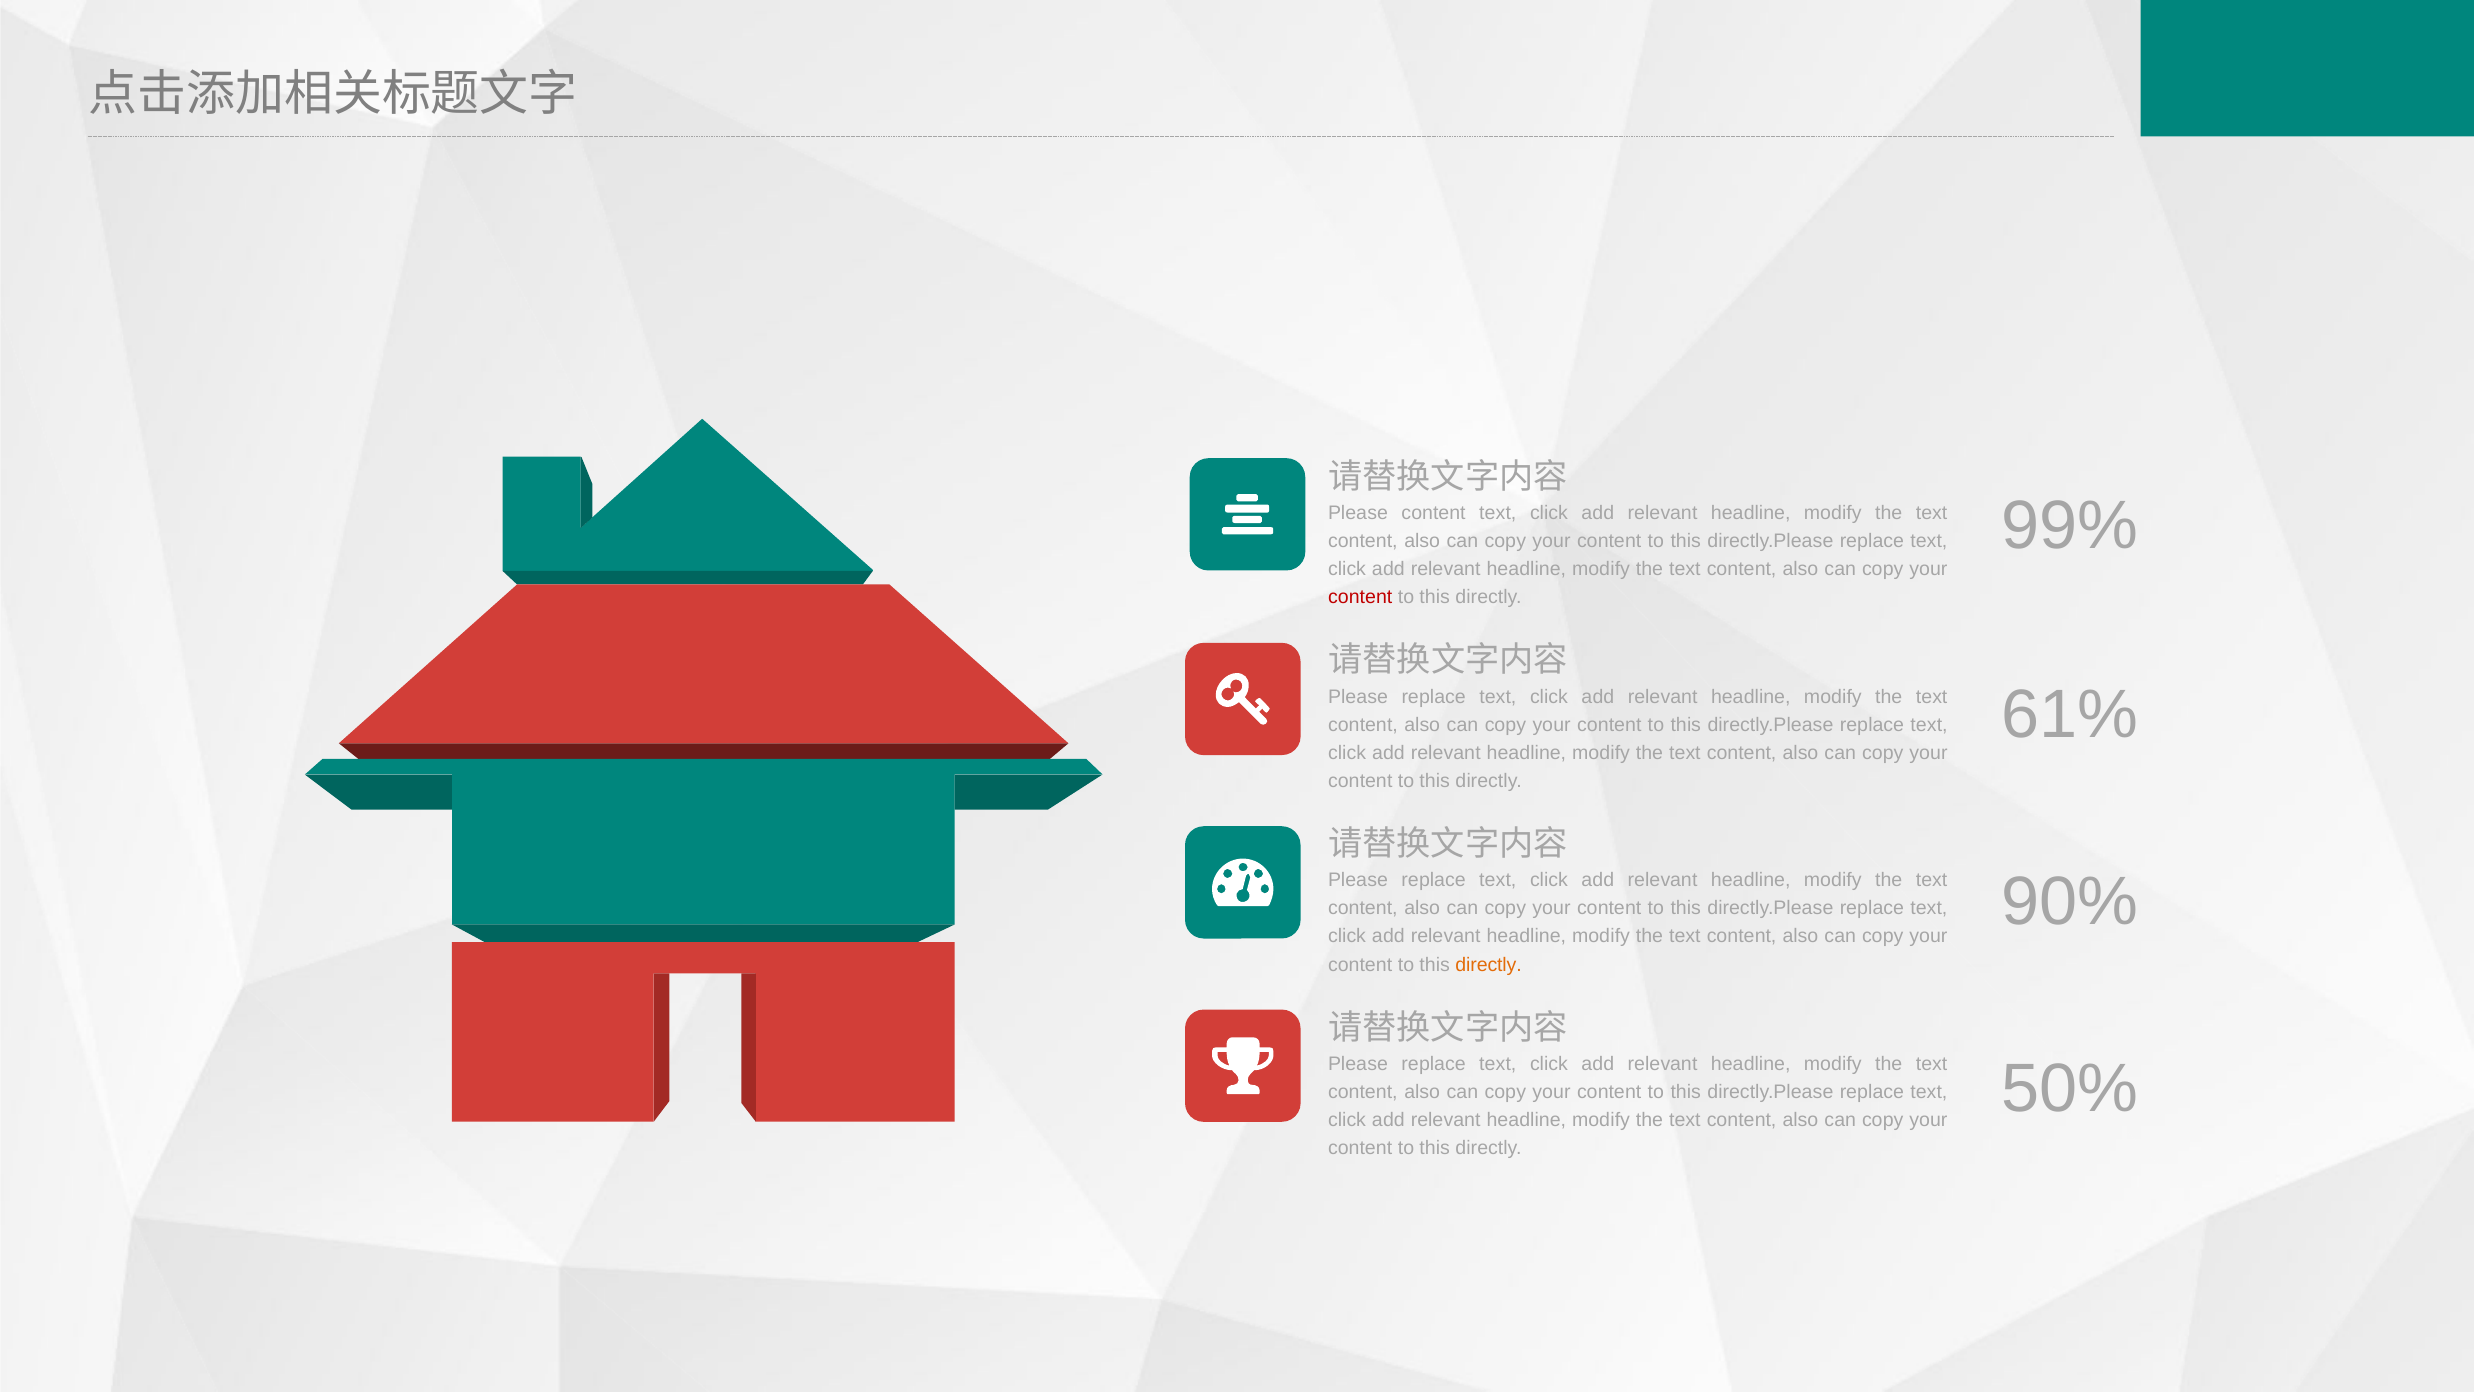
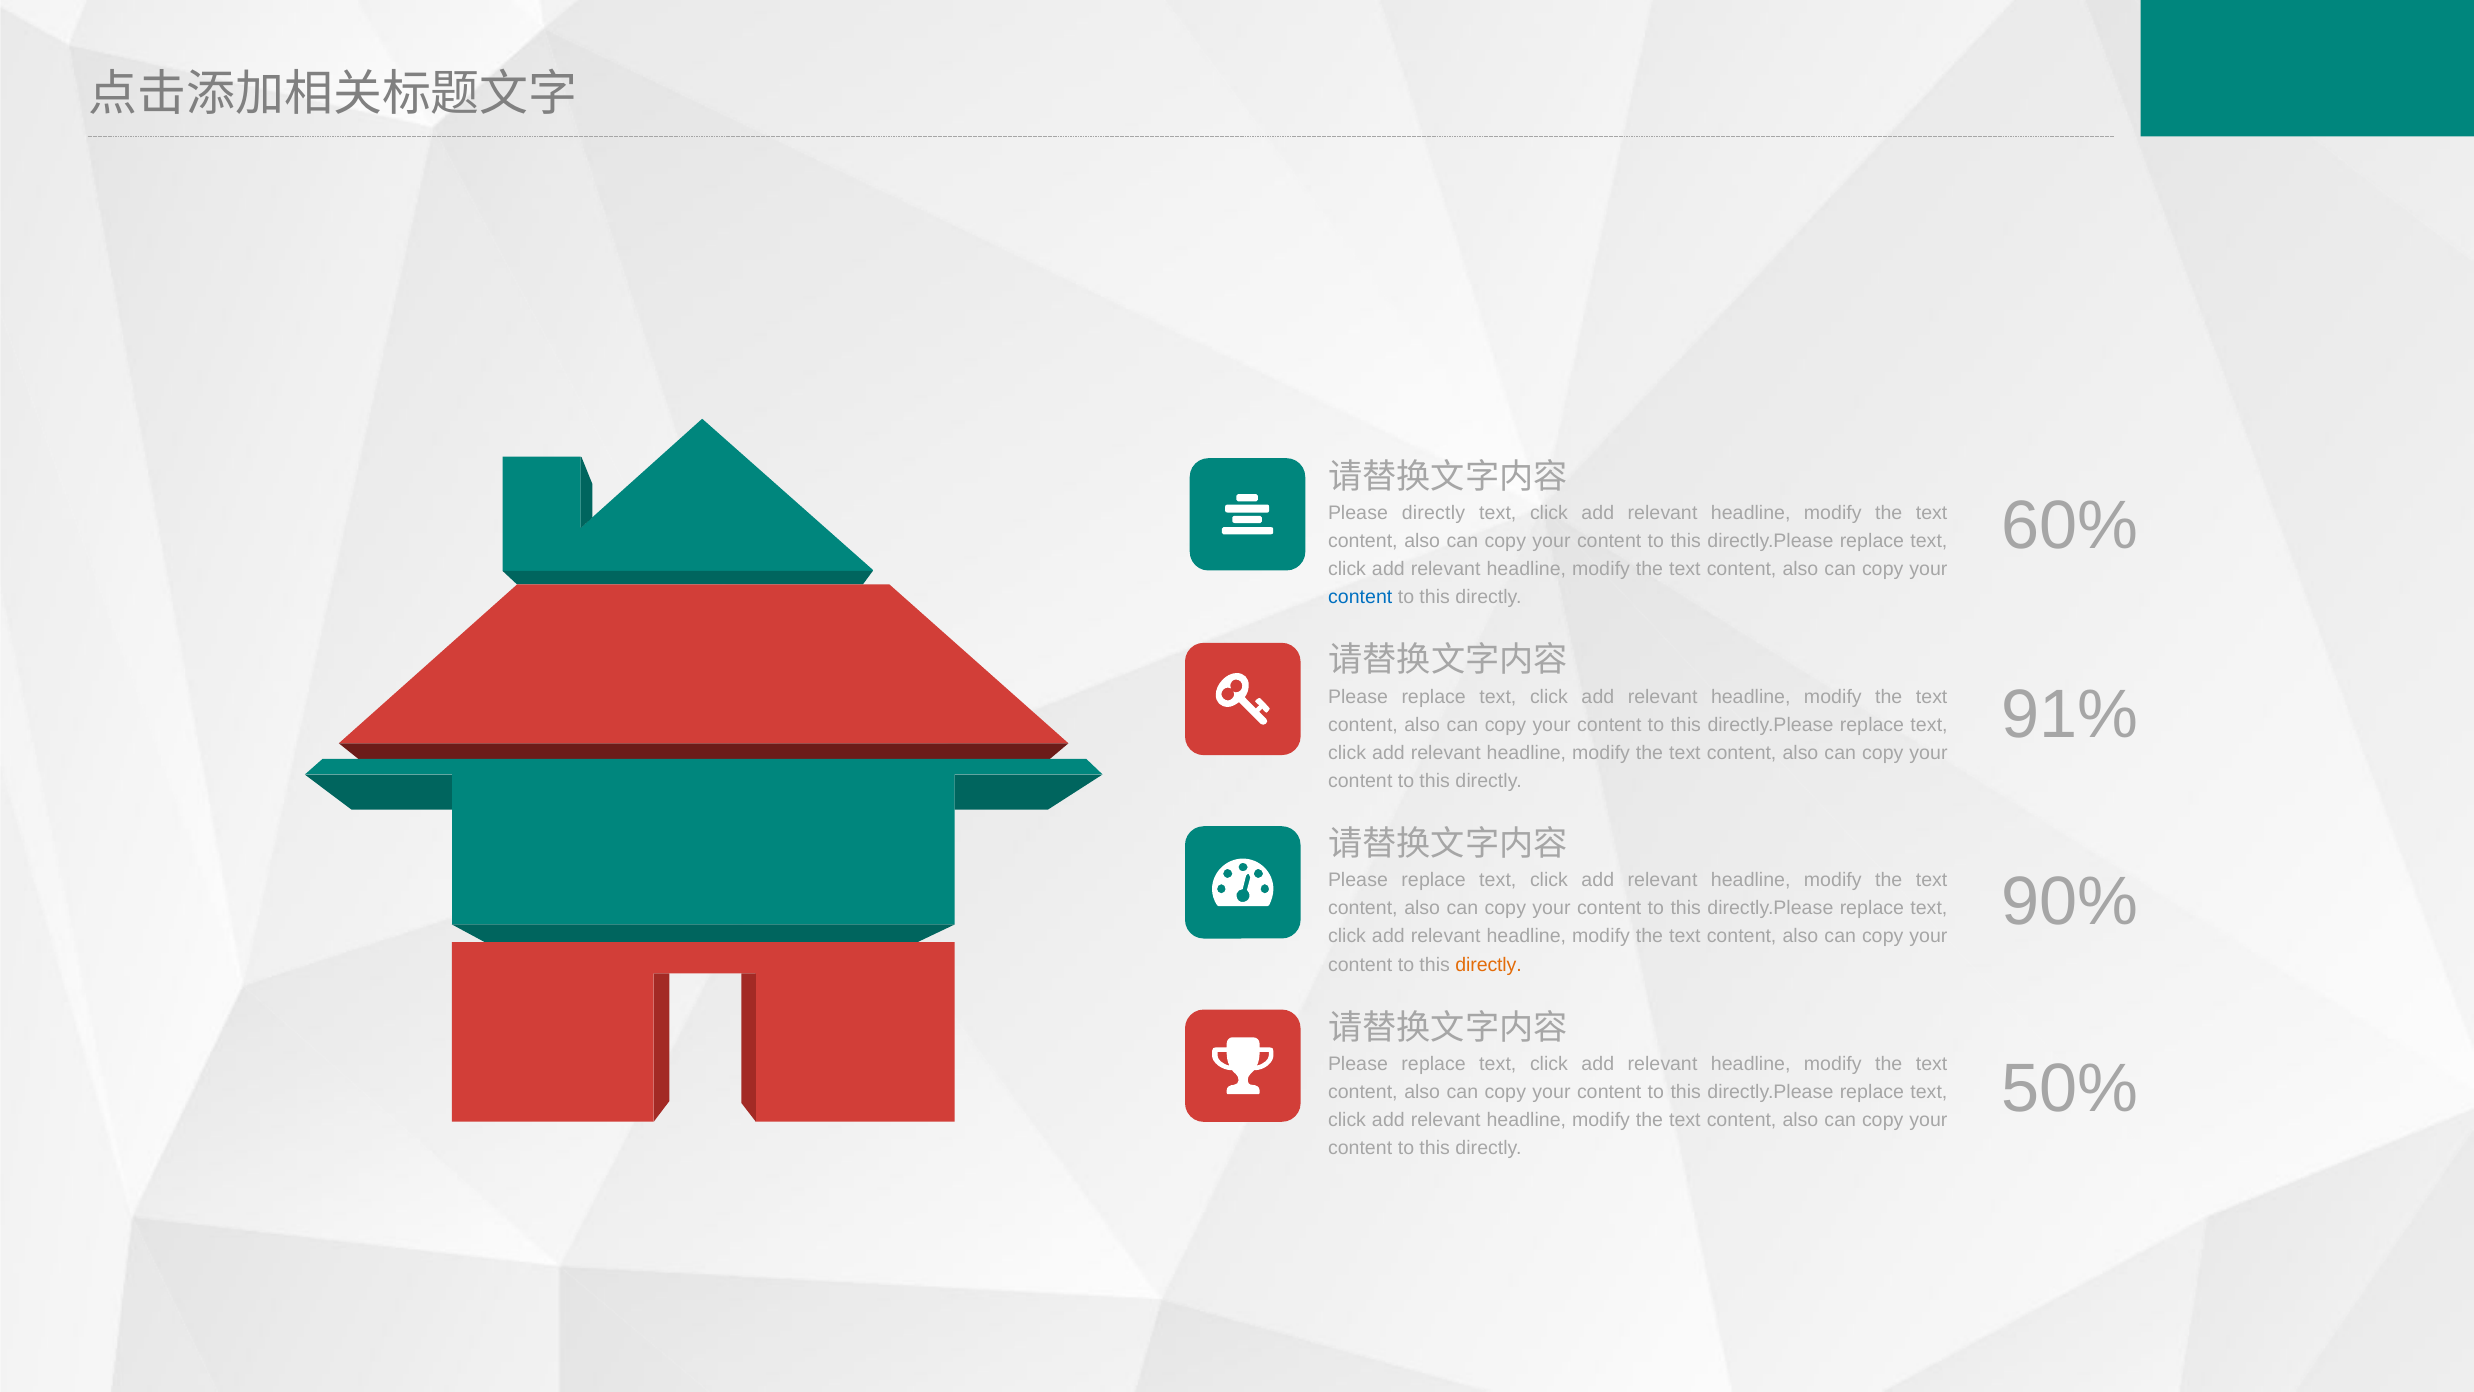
99%: 99% -> 60%
Please content: content -> directly
content at (1360, 597) colour: red -> blue
61%: 61% -> 91%
